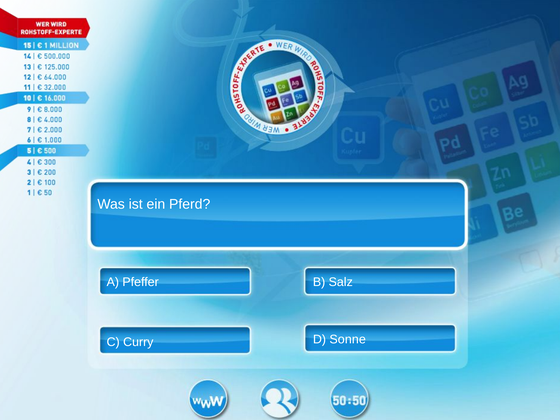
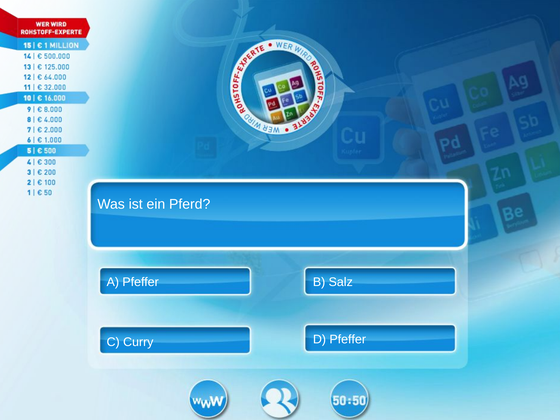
D Sonne: Sonne -> Pfeffer
